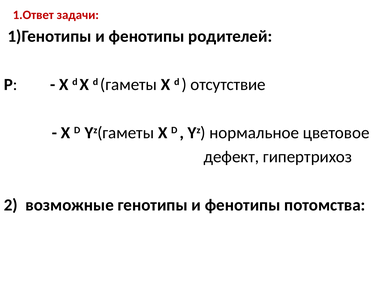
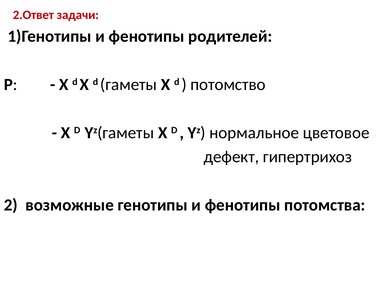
1.Ответ: 1.Ответ -> 2.Ответ
отсутствие: отсутствие -> потомство
